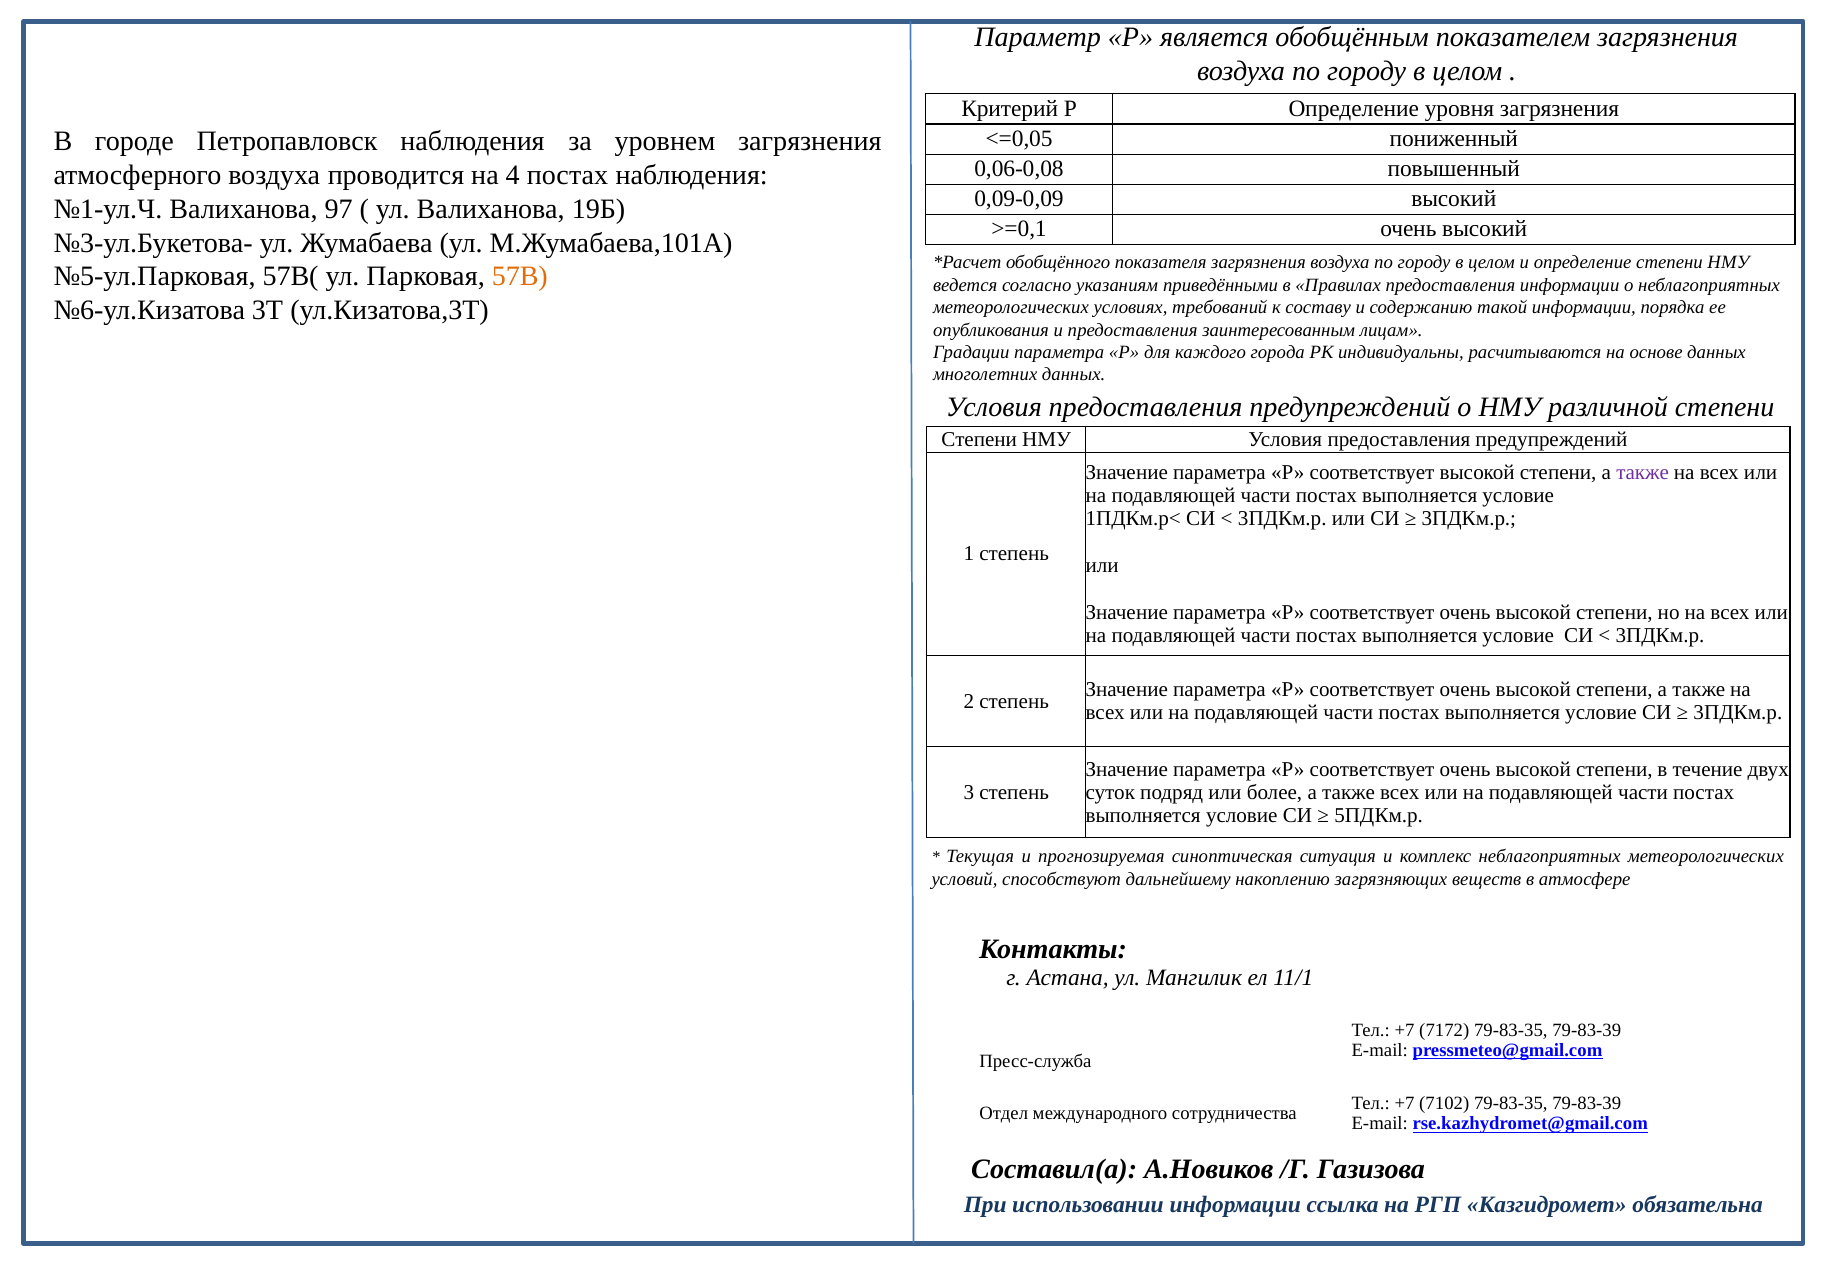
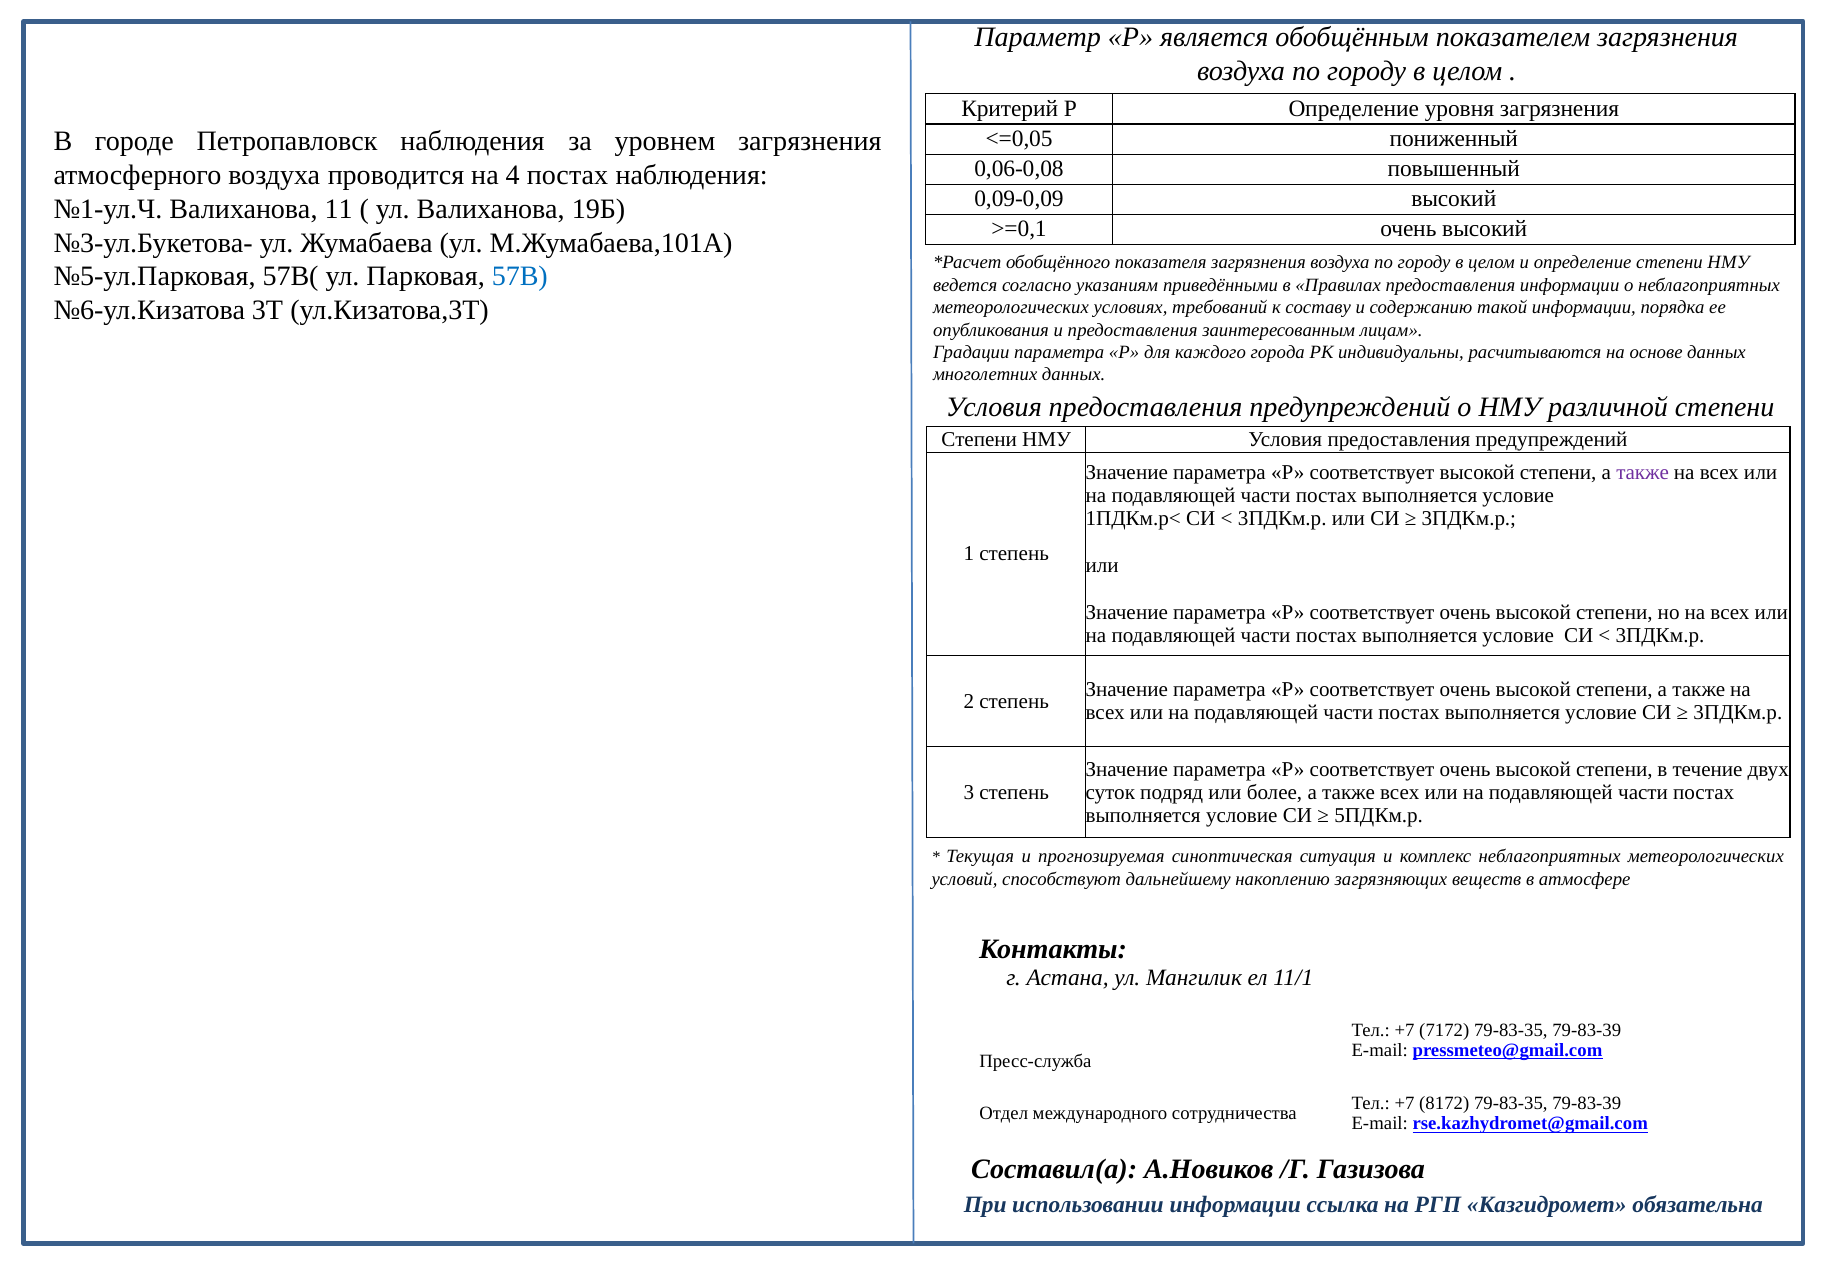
97: 97 -> 11
57В colour: orange -> blue
7102: 7102 -> 8172
